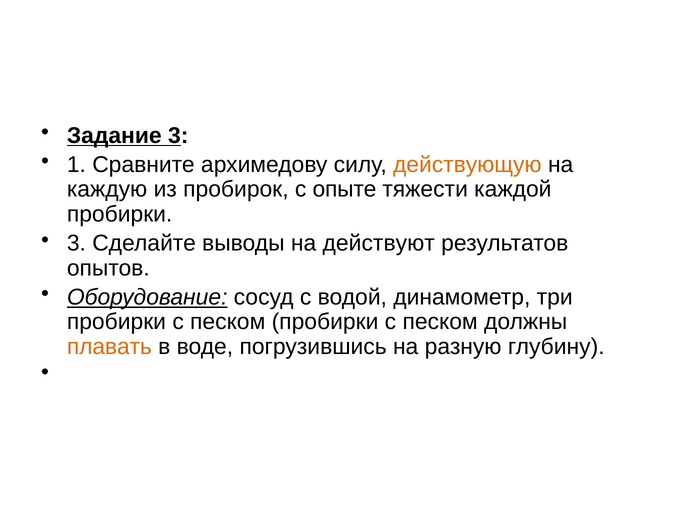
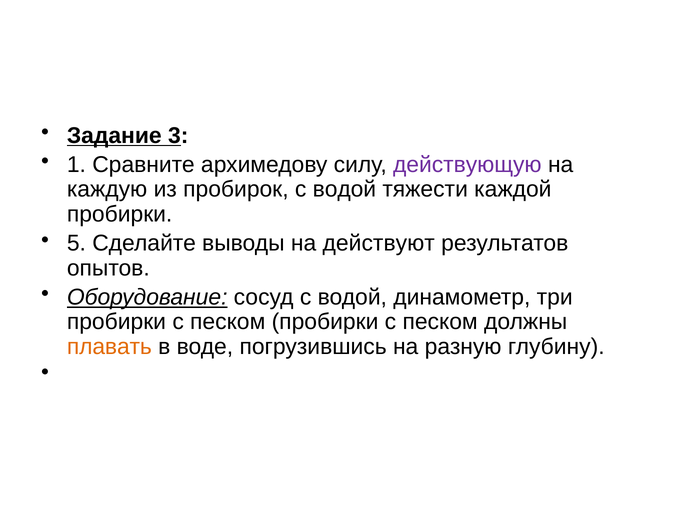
действующую colour: orange -> purple
пробирок с опыте: опыте -> водой
3 at (76, 244): 3 -> 5
